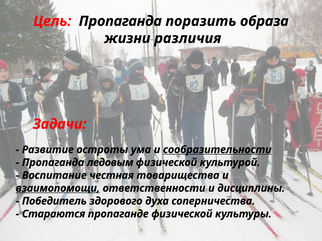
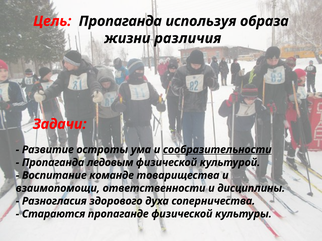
поразить: поразить -> используя
честная: честная -> команде
взаимопомощи underline: present -> none
Победитель: Победитель -> Разногласия
